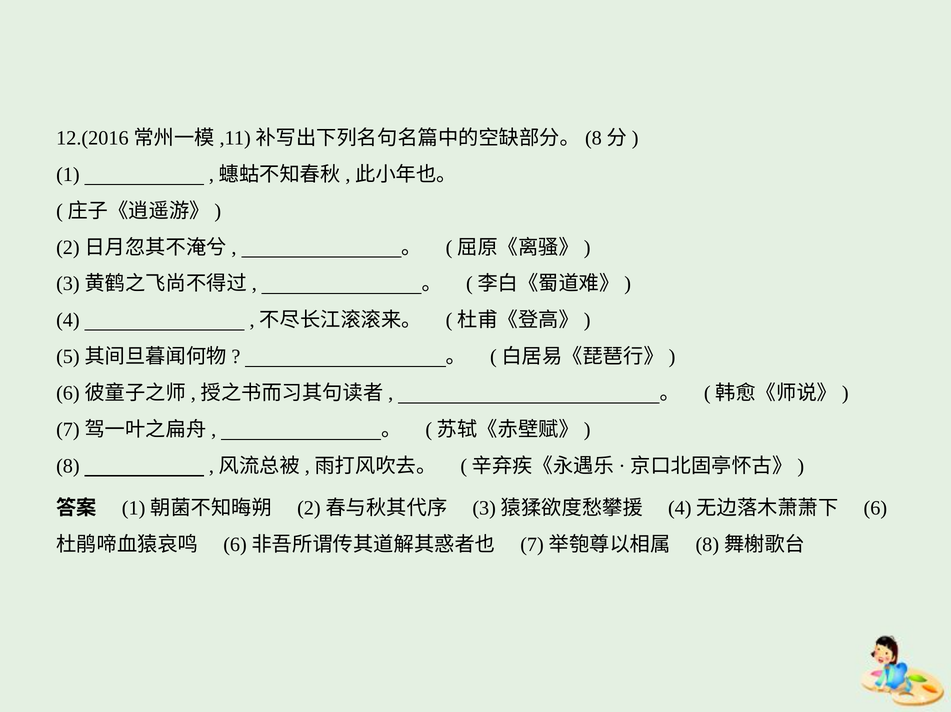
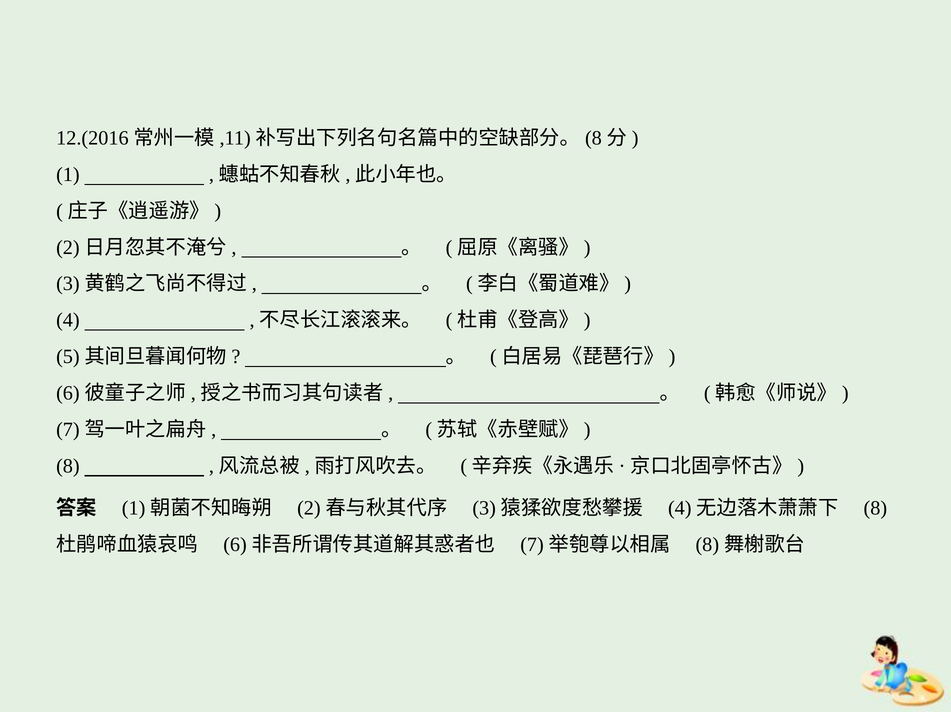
6 at (875, 508): 6 -> 8
